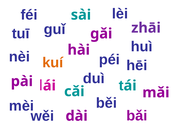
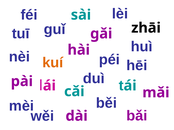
zhāi colour: purple -> black
